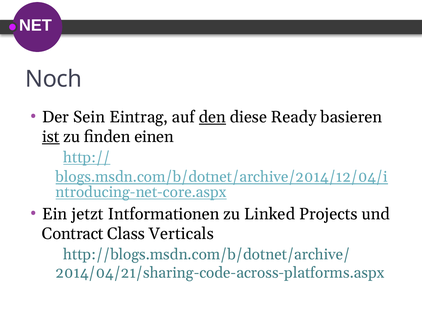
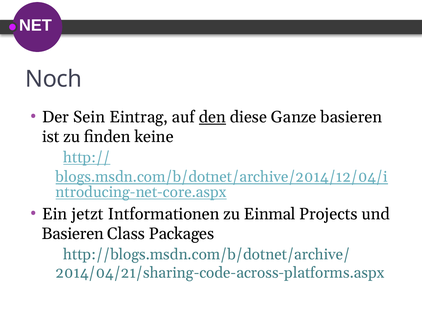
Ready: Ready -> Ganze
ist underline: present -> none
einen: einen -> keine
Linked: Linked -> Einmal
Contract at (73, 233): Contract -> Basieren
Verticals: Verticals -> Packages
